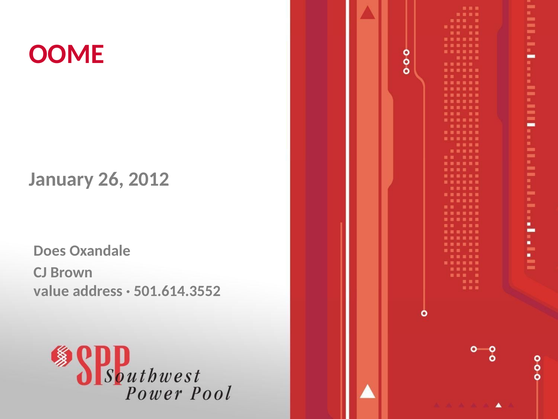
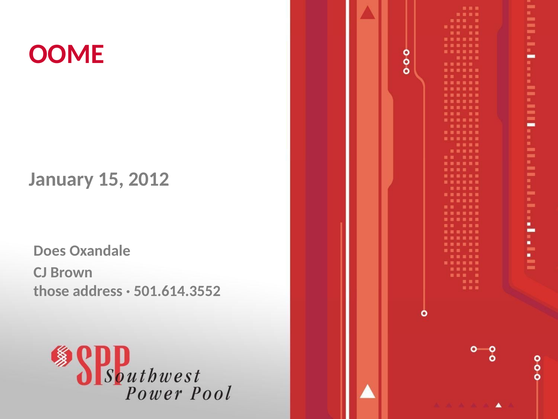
26: 26 -> 15
value: value -> those
